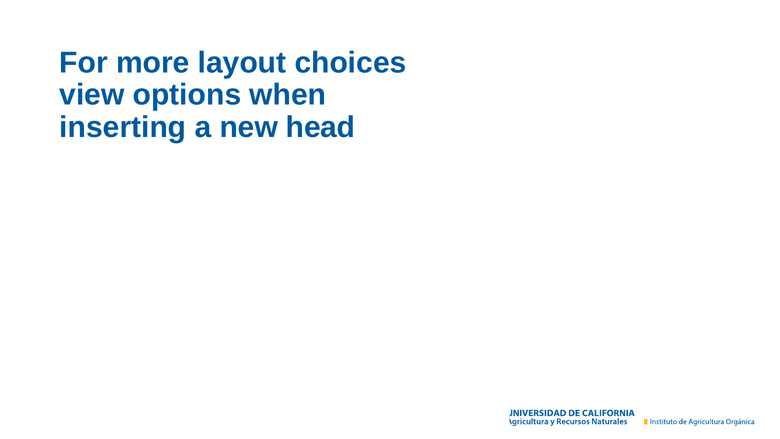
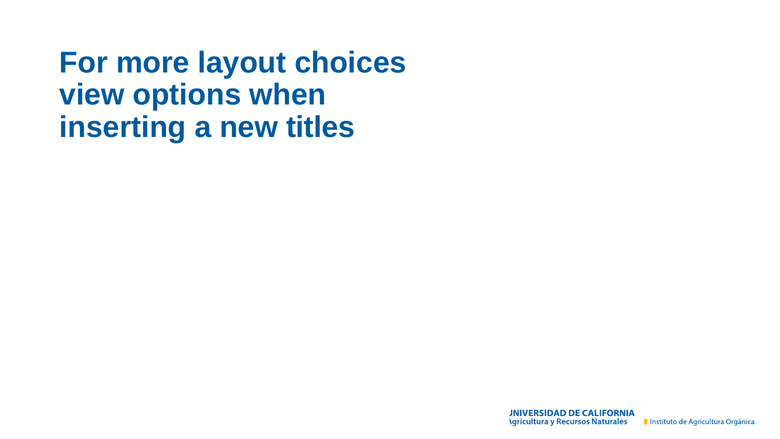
head: head -> titles
